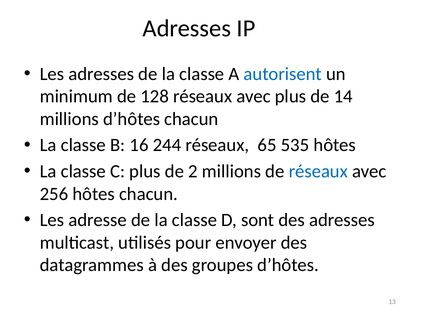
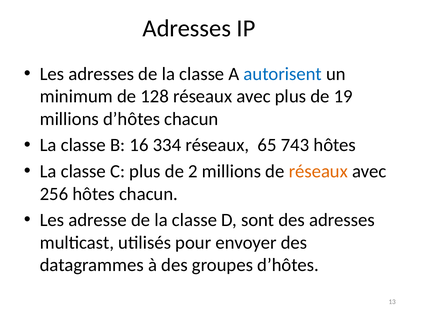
14: 14 -> 19
244: 244 -> 334
535: 535 -> 743
réseaux at (318, 171) colour: blue -> orange
